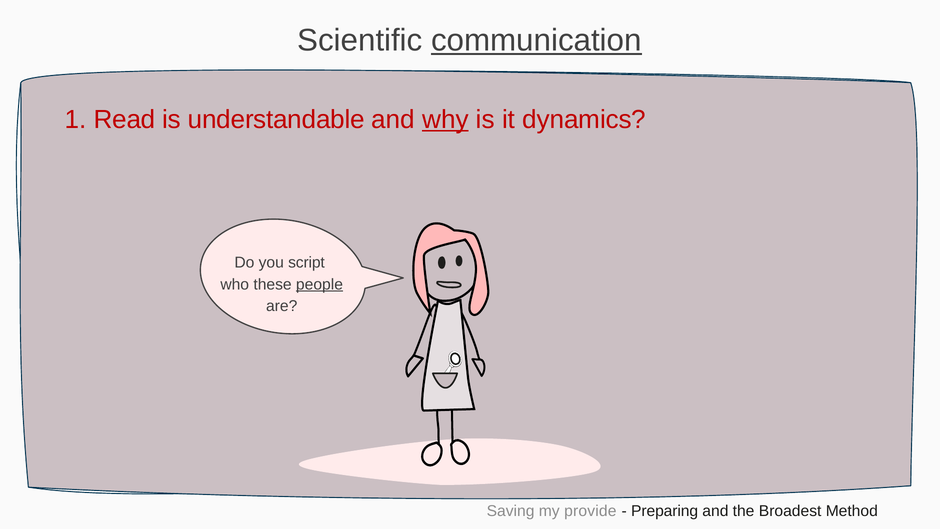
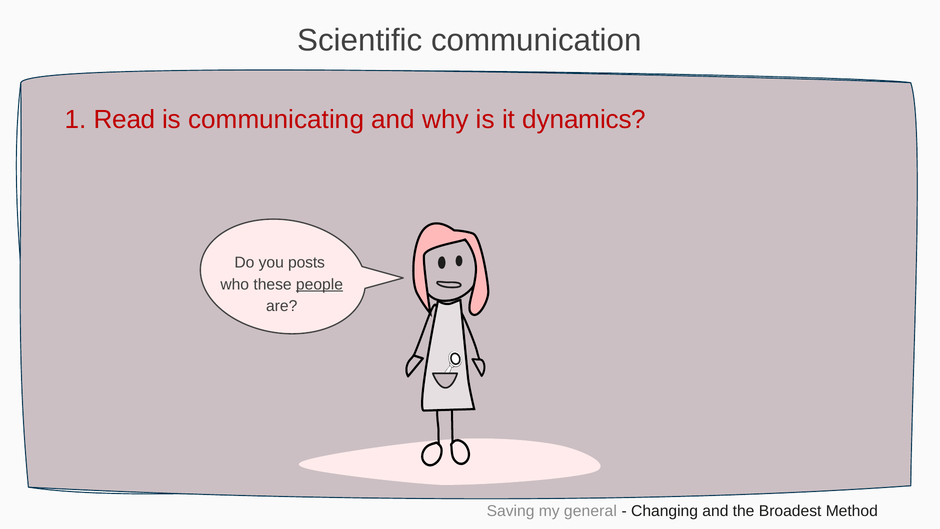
communication underline: present -> none
understandable: understandable -> communicating
why underline: present -> none
script: script -> posts
provide: provide -> general
Preparing: Preparing -> Changing
